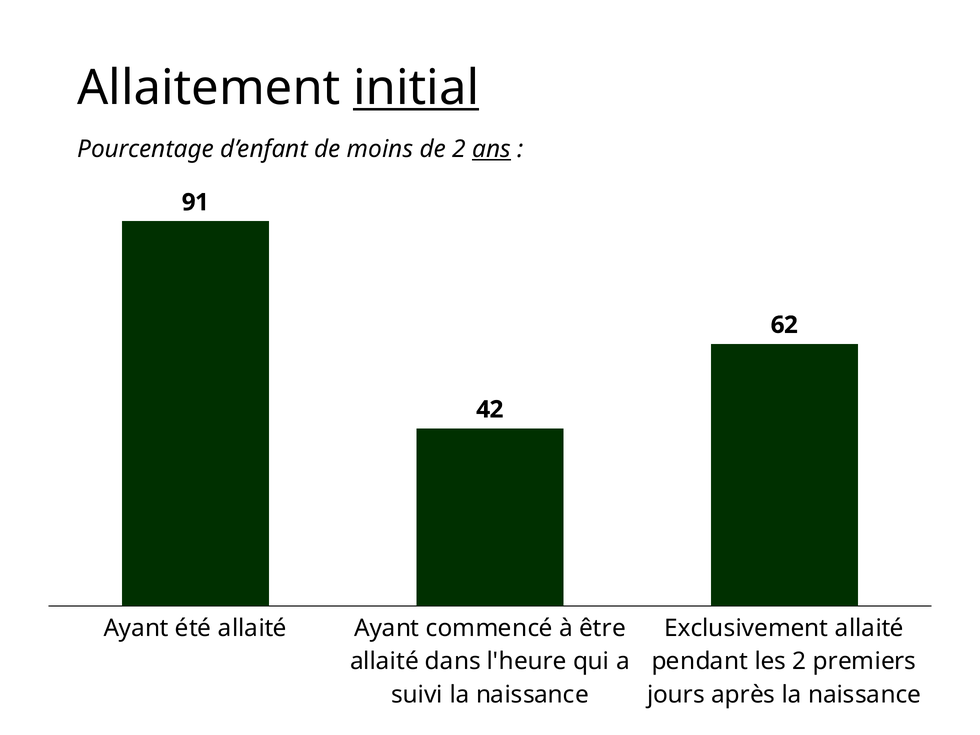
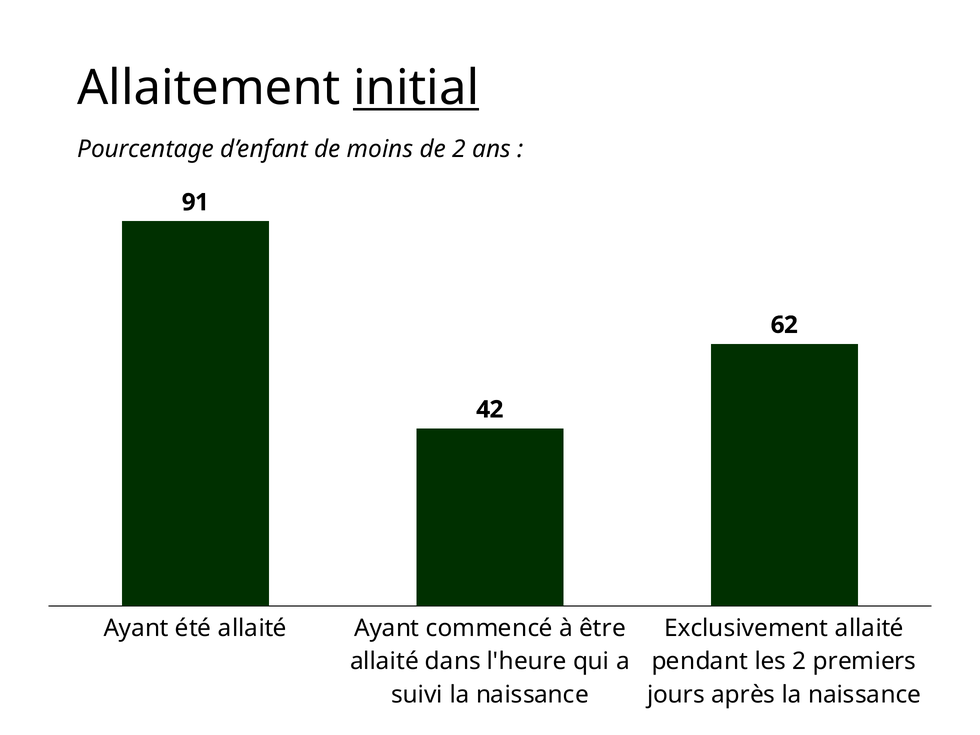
ans underline: present -> none
